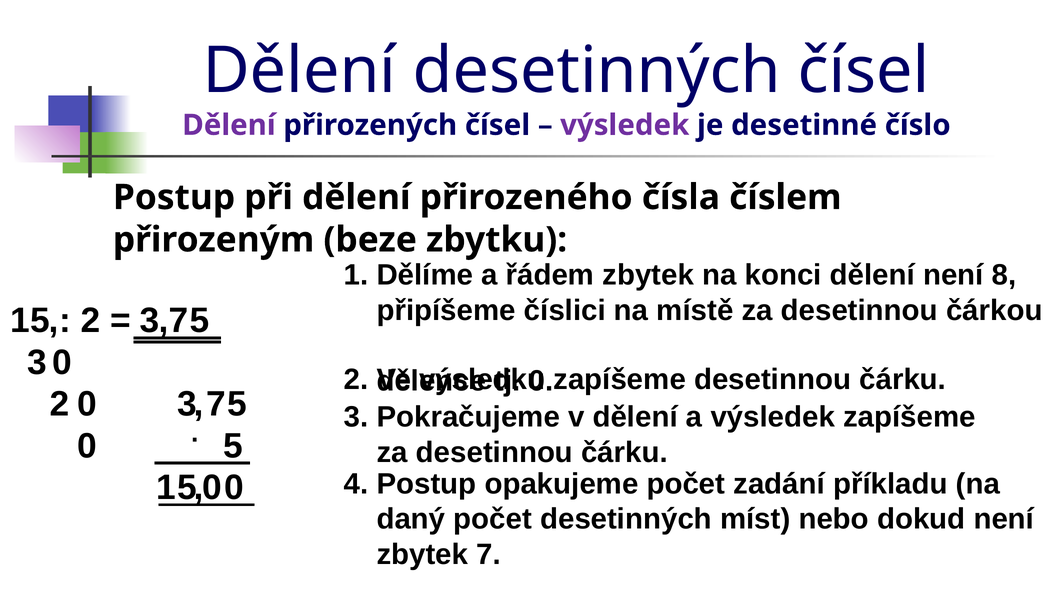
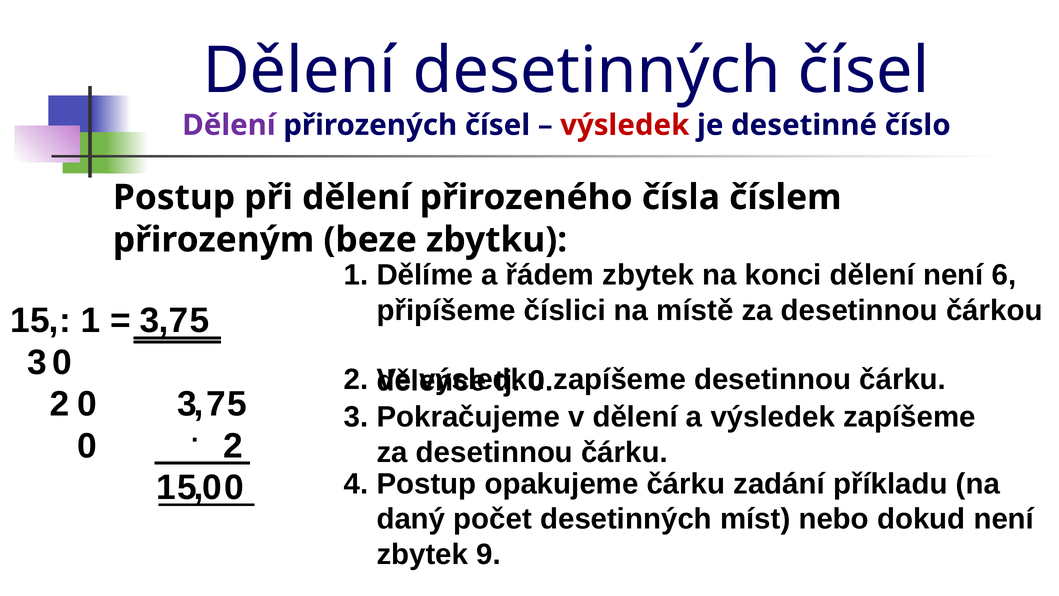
výsledek at (625, 125) colour: purple -> red
8: 8 -> 6
2 at (91, 321): 2 -> 1
5 at (233, 446): 5 -> 2
opakujeme počet: počet -> čárku
zbytek 7: 7 -> 9
